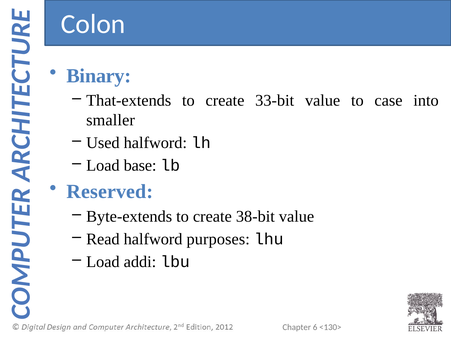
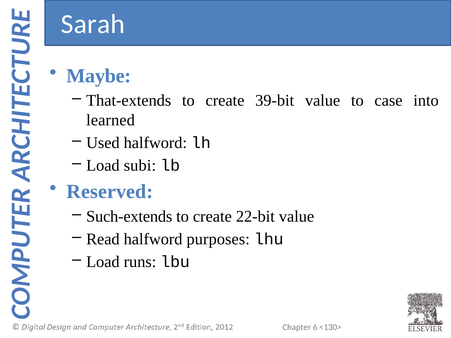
Colon: Colon -> Sarah
Binary: Binary -> Maybe
33-bit: 33-bit -> 39-bit
smaller: smaller -> learned
base: base -> subi
Byte-extends: Byte-extends -> Such-extends
38-bit: 38-bit -> 22-bit
addi: addi -> runs
